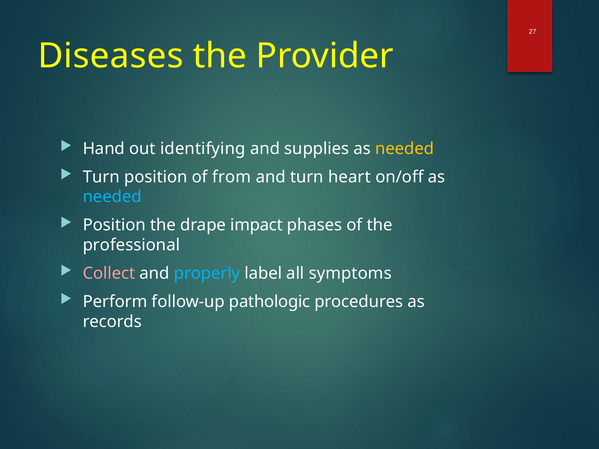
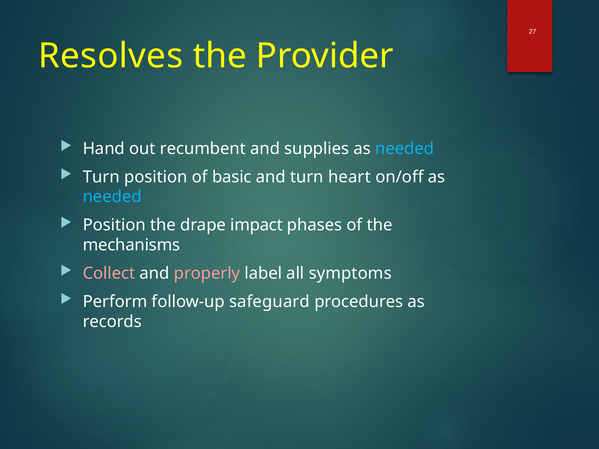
Diseases: Diseases -> Resolves
identifying: identifying -> recumbent
needed at (405, 149) colour: yellow -> light blue
from: from -> basic
professional: professional -> mechanisms
properly colour: light blue -> pink
pathologic: pathologic -> safeguard
